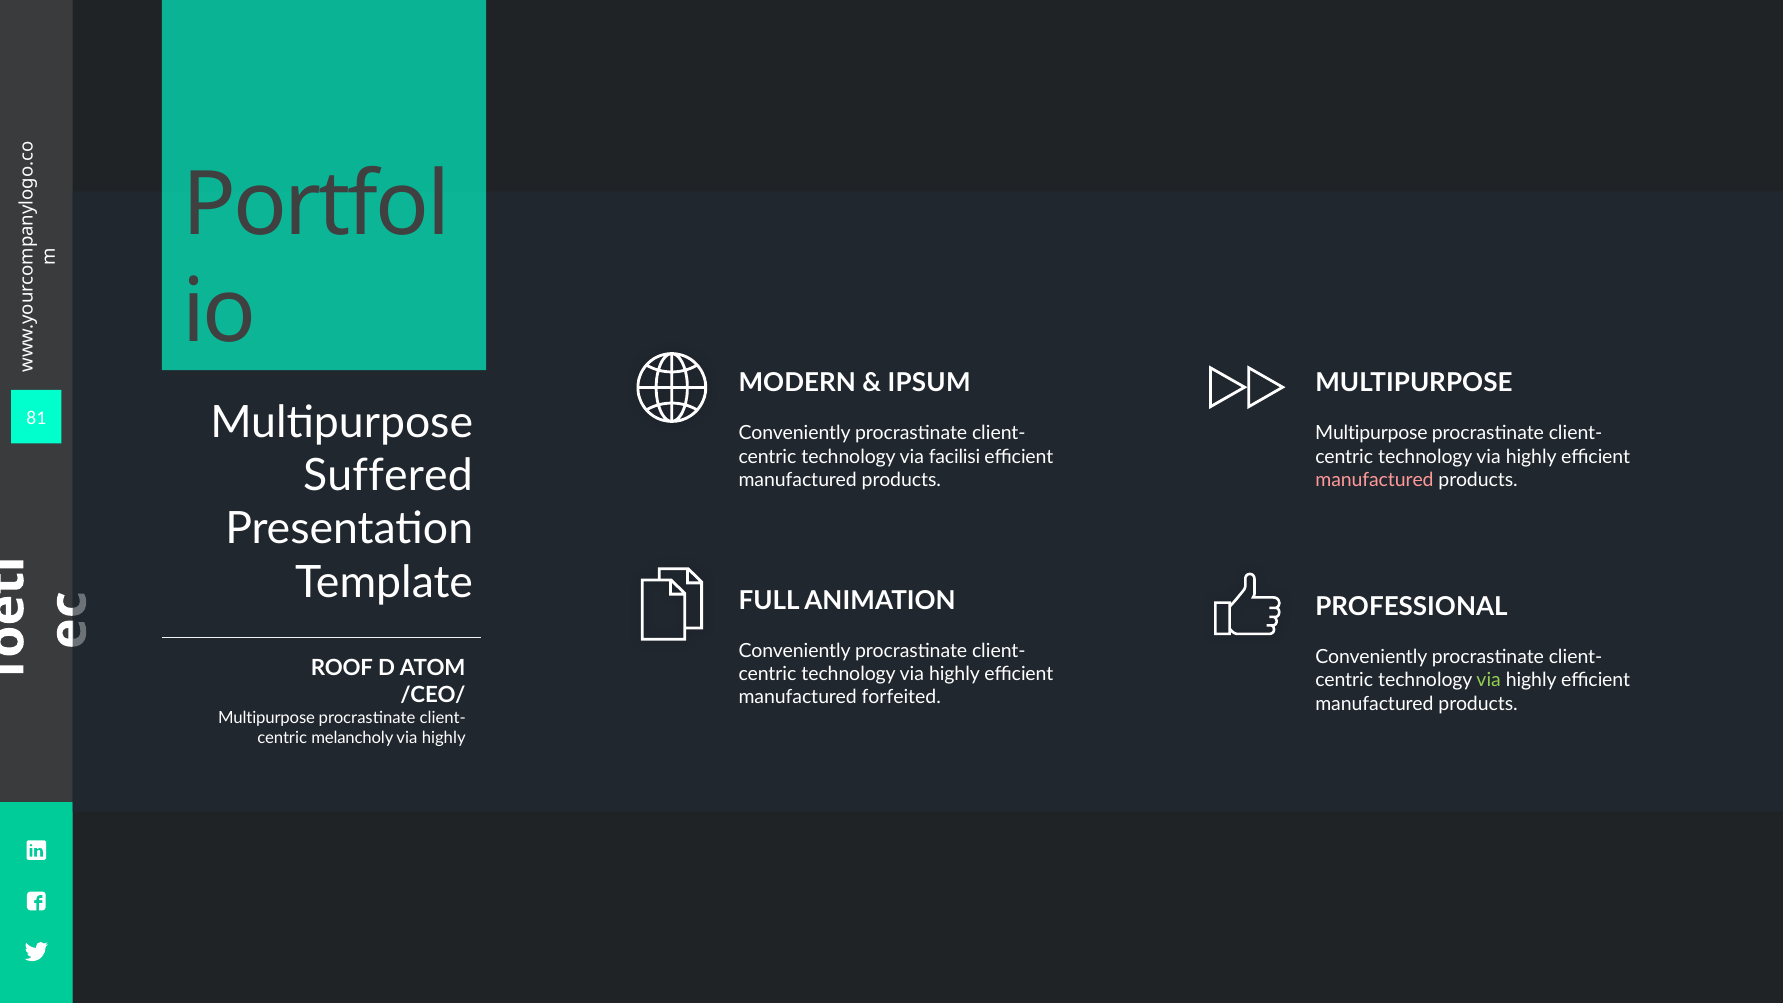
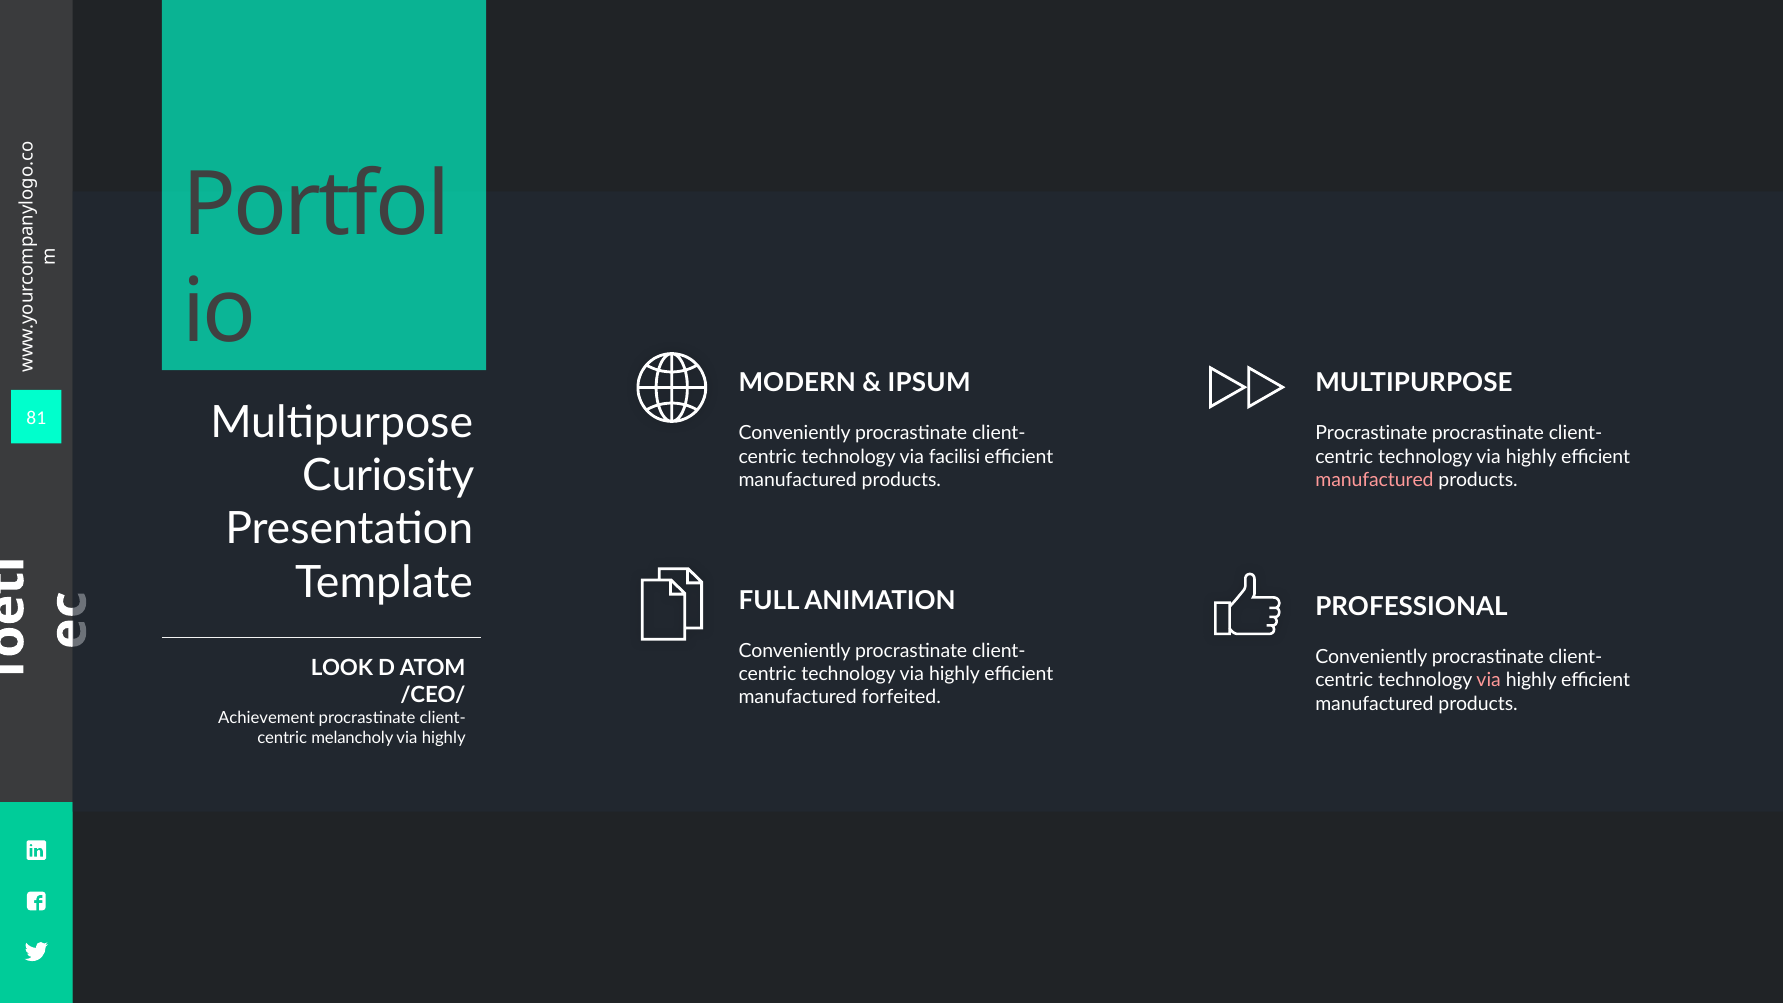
Multipurpose at (1371, 433): Multipurpose -> Procrastinate
Suffered: Suffered -> Curiosity
ROOF: ROOF -> LOOK
via at (1489, 680) colour: light green -> pink
Multipurpose at (266, 718): Multipurpose -> Achievement
